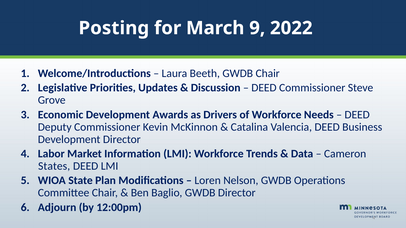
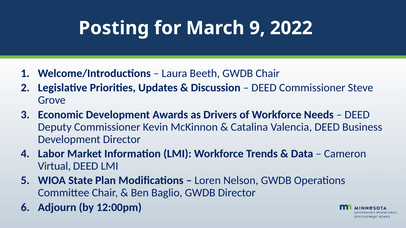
States: States -> Virtual
